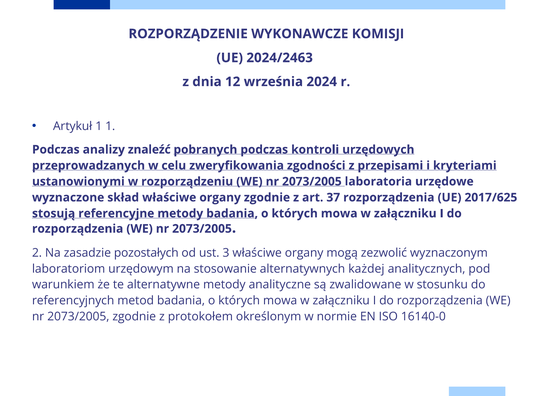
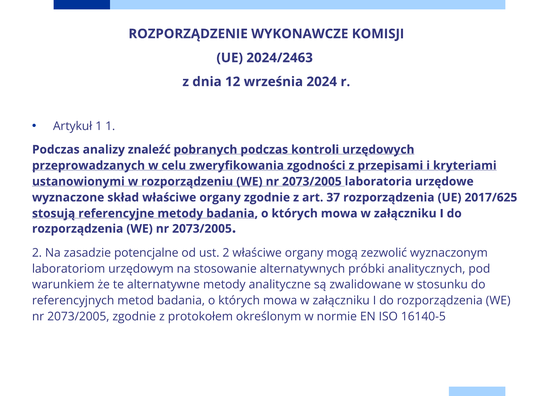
pozostałych: pozostałych -> potencjalne
ust 3: 3 -> 2
każdej: każdej -> próbki
16140-0: 16140-0 -> 16140-5
